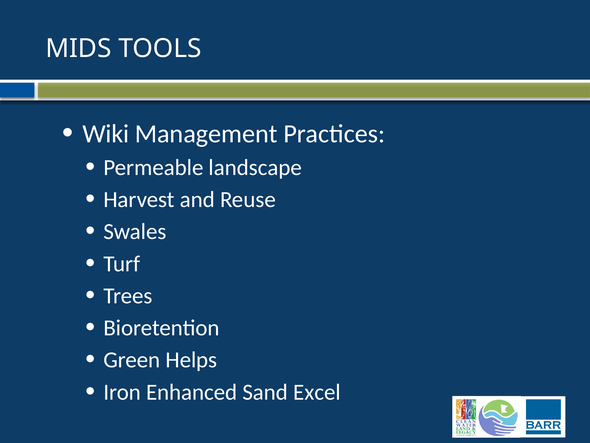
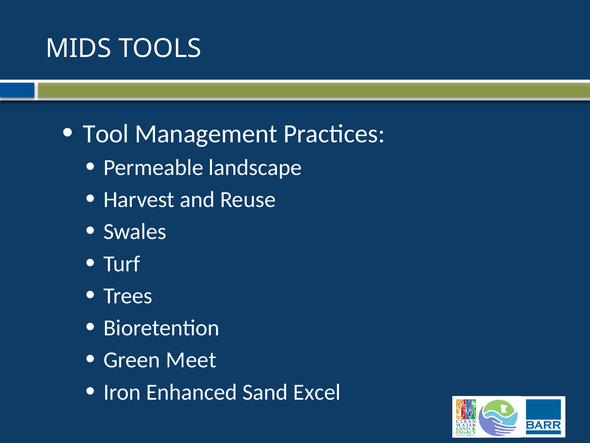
Wiki: Wiki -> Tool
Helps: Helps -> Meet
